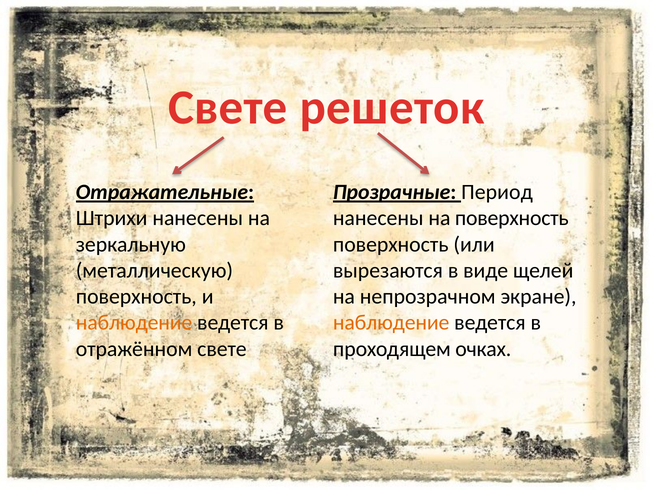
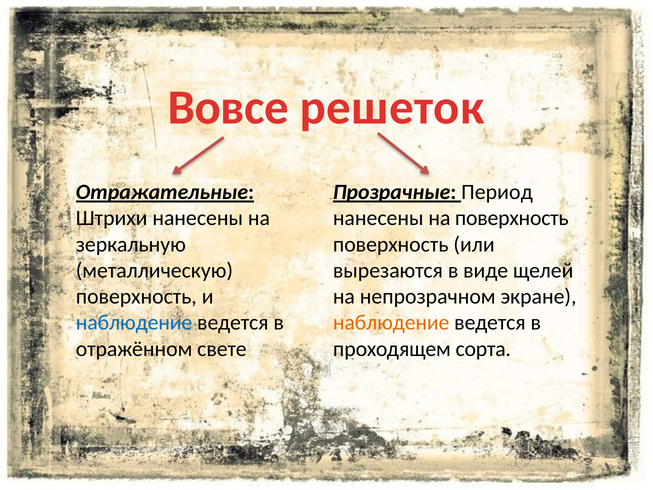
Свете at (228, 107): Свете -> Вовсе
наблюдение at (134, 323) colour: orange -> blue
очках: очках -> сорта
